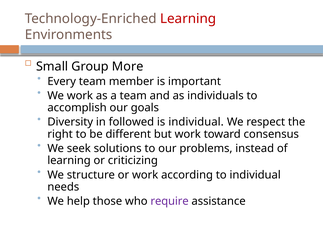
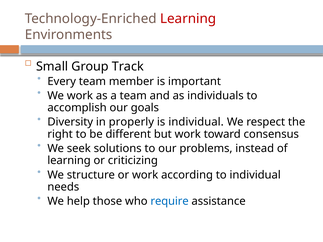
More: More -> Track
followed: followed -> properly
require colour: purple -> blue
